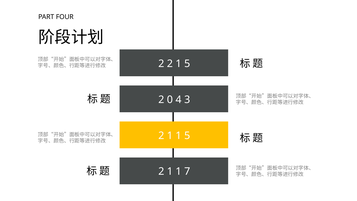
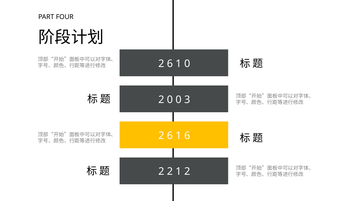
2 at (170, 64): 2 -> 6
5 at (187, 64): 5 -> 0
0 4: 4 -> 0
1 at (170, 135): 1 -> 6
5 at (187, 135): 5 -> 6
1 at (170, 171): 1 -> 2
1 7: 7 -> 2
